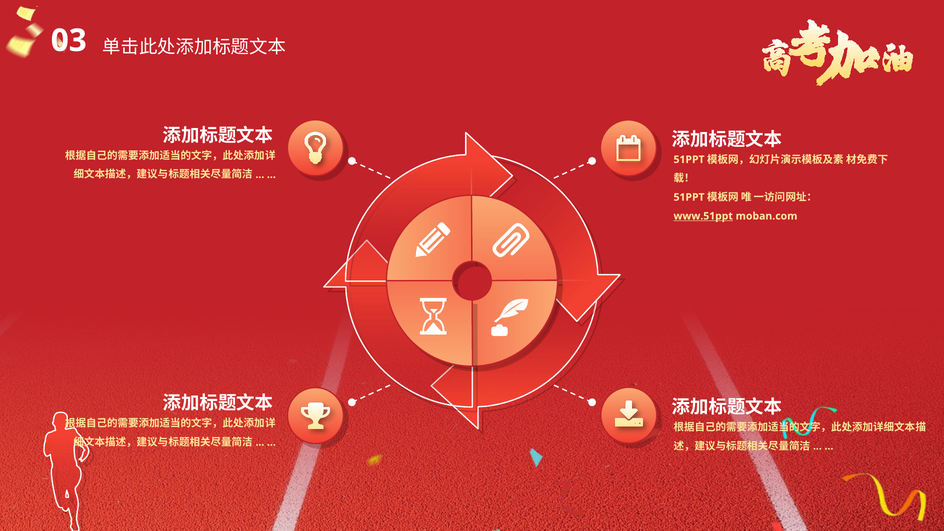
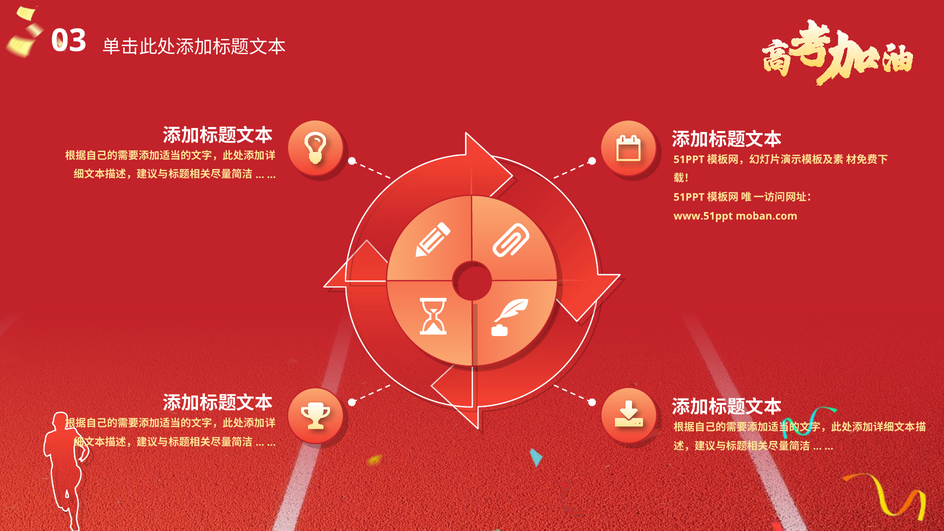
www.51ppt underline: present -> none
